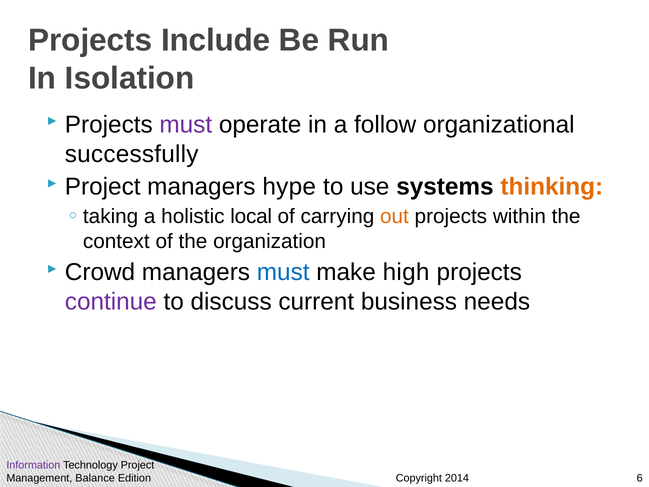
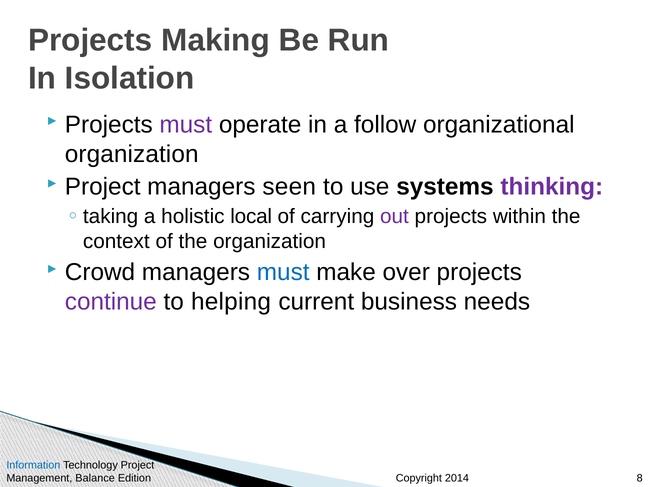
Include: Include -> Making
successfully at (132, 154): successfully -> organization
hype: hype -> seen
thinking colour: orange -> purple
out colour: orange -> purple
high: high -> over
discuss: discuss -> helping
Information colour: purple -> blue
6: 6 -> 8
